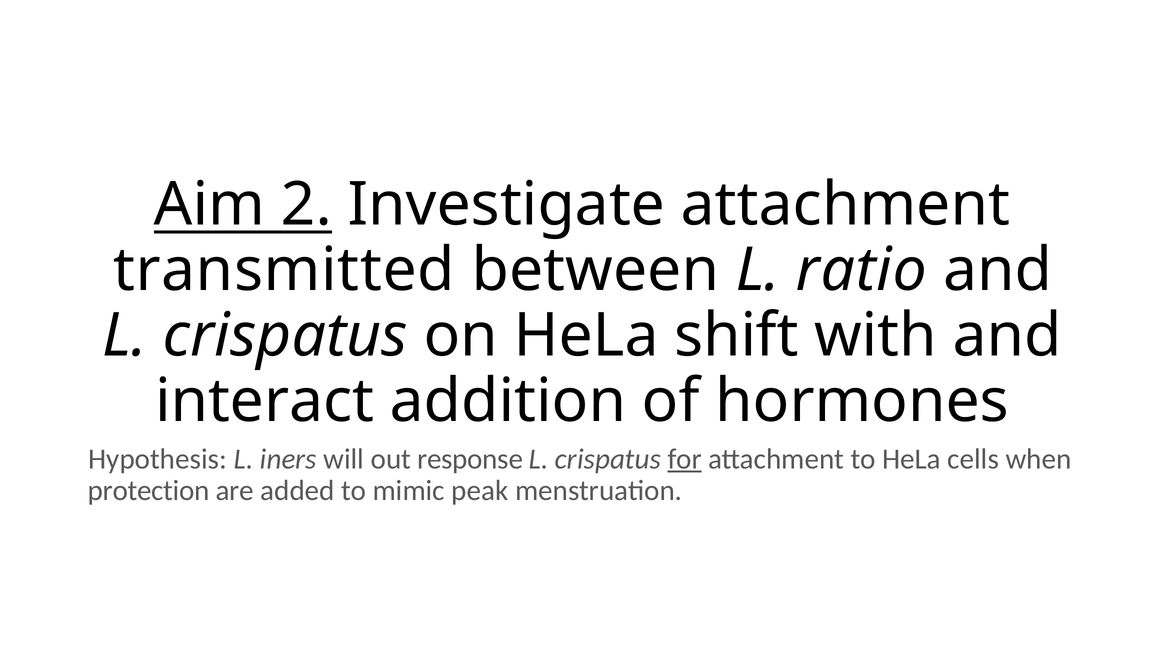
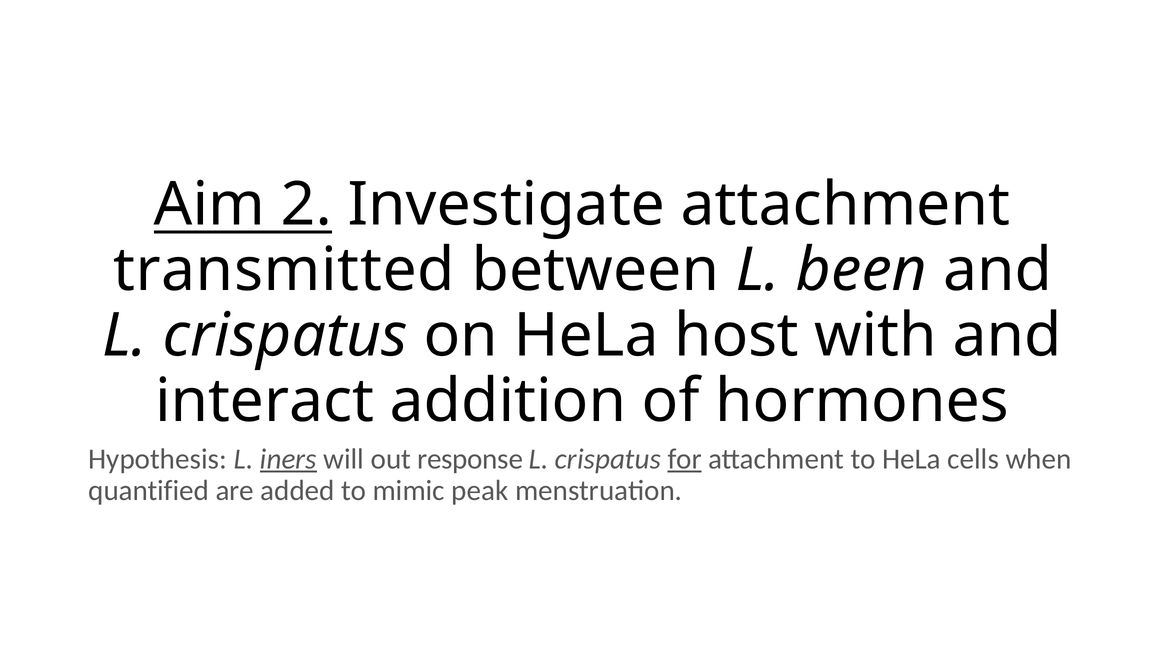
ratio: ratio -> been
shift: shift -> host
iners underline: none -> present
protection: protection -> quantified
